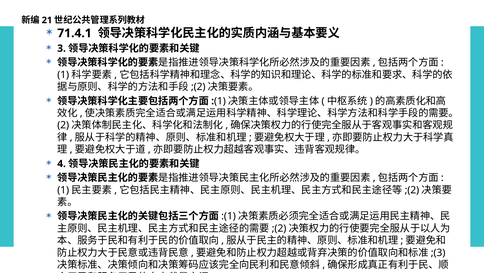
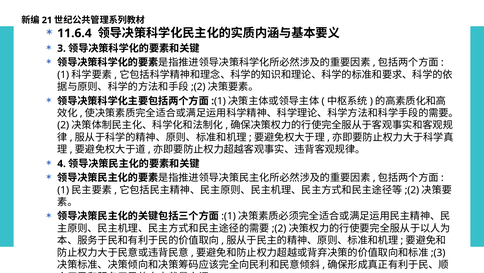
71.4.1: 71.4.1 -> 11.6.4
